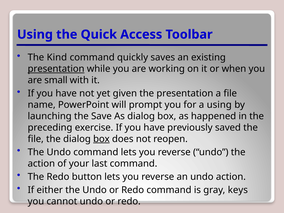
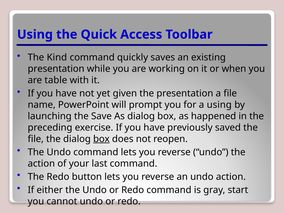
presentation at (56, 69) underline: present -> none
small: small -> table
keys: keys -> start
